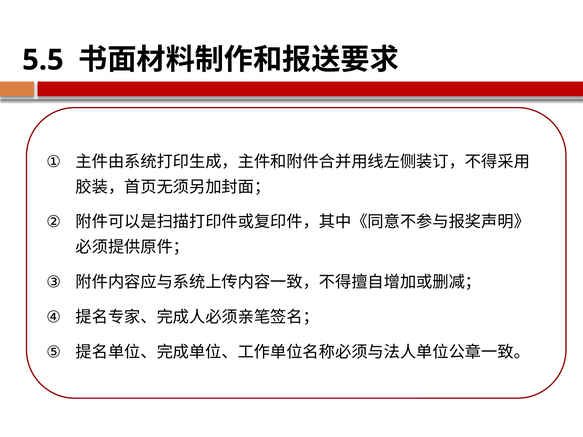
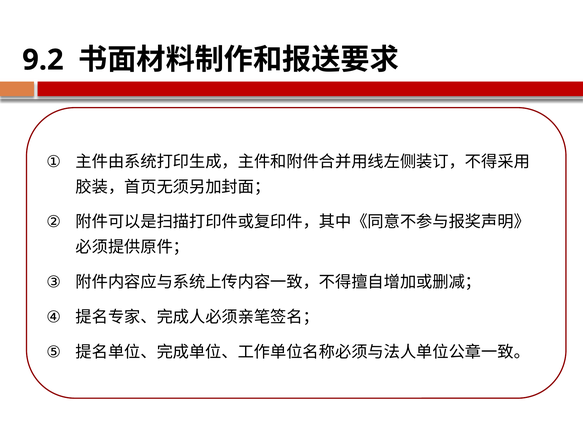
5.5: 5.5 -> 9.2
